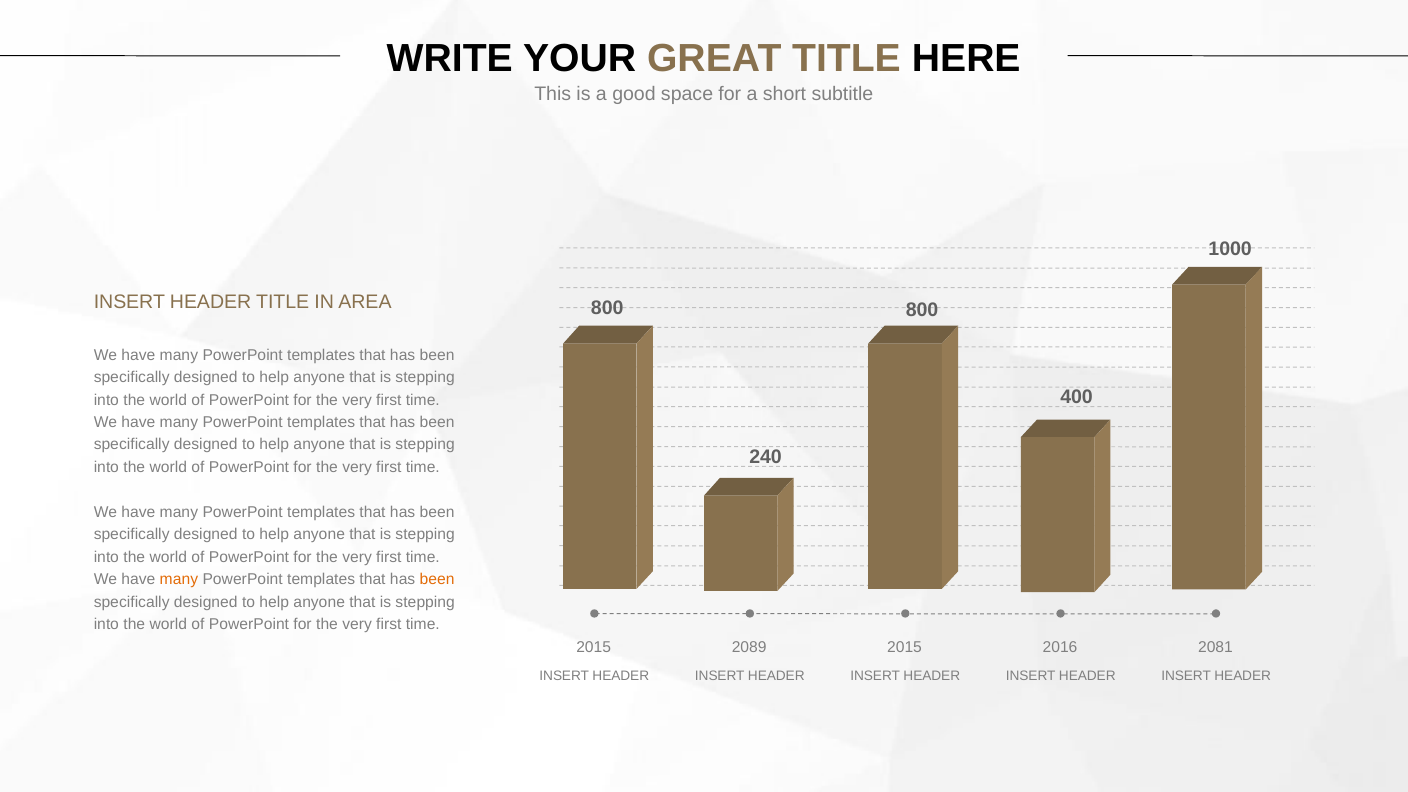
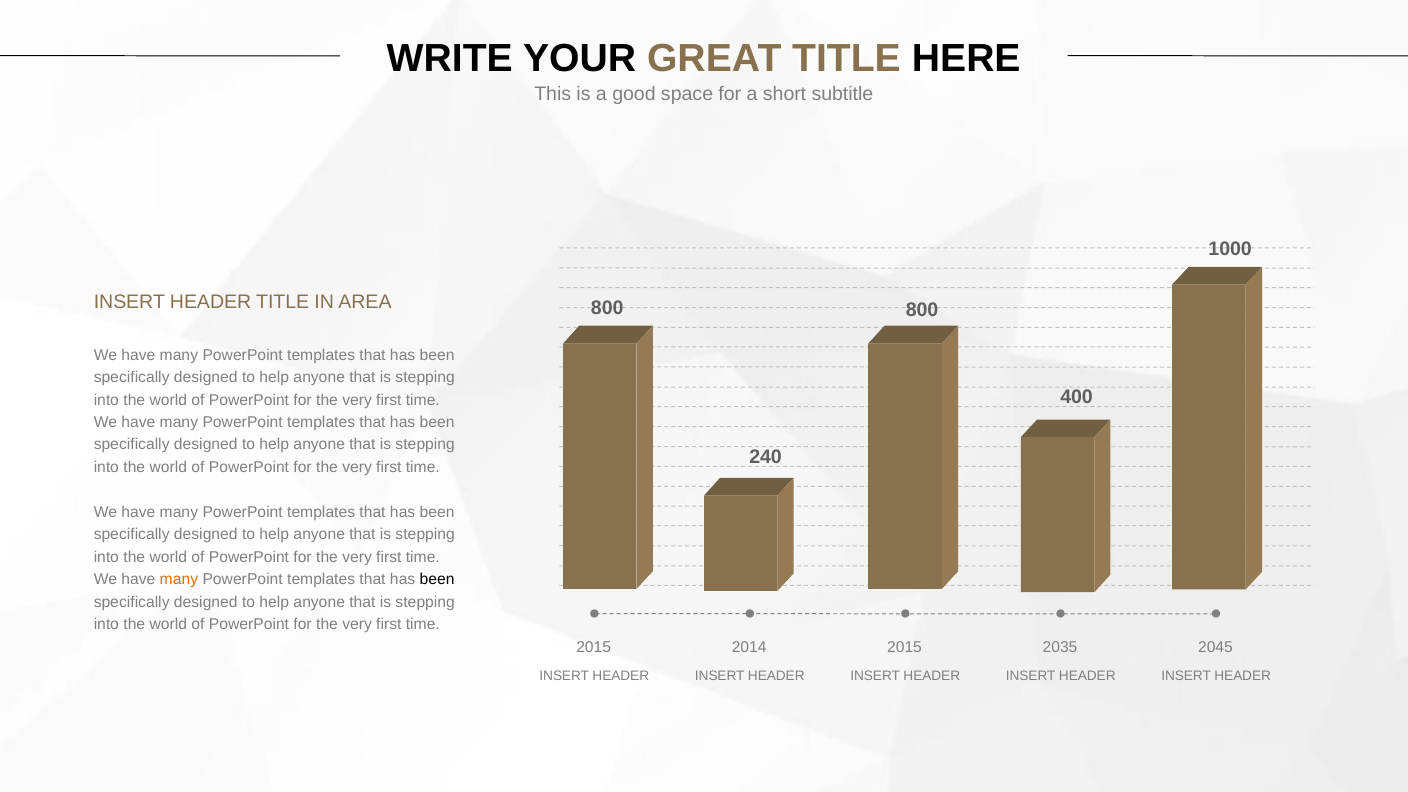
been at (437, 579) colour: orange -> black
2089: 2089 -> 2014
2016: 2016 -> 2035
2081: 2081 -> 2045
